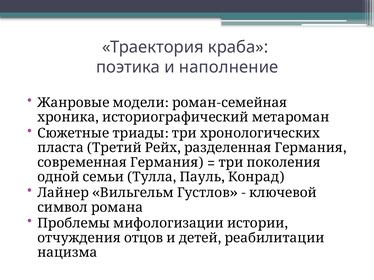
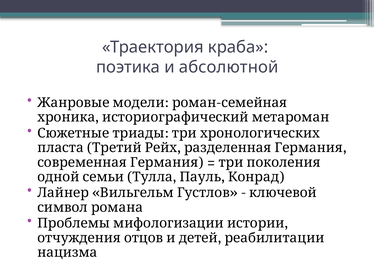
наполнение: наполнение -> абсолютной
